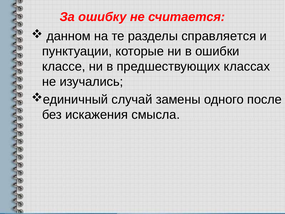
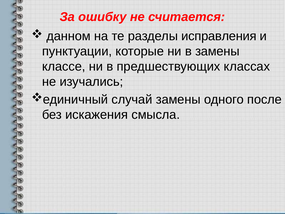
справляется: справляется -> исправления
в ошибки: ошибки -> замены
